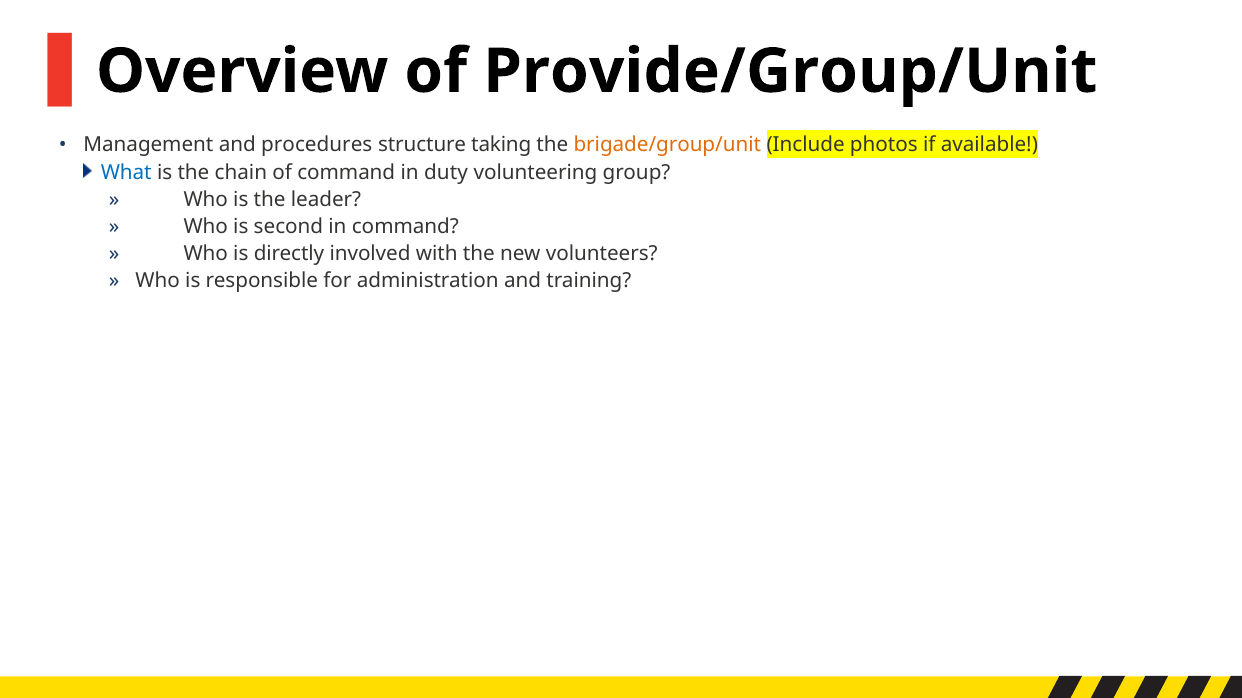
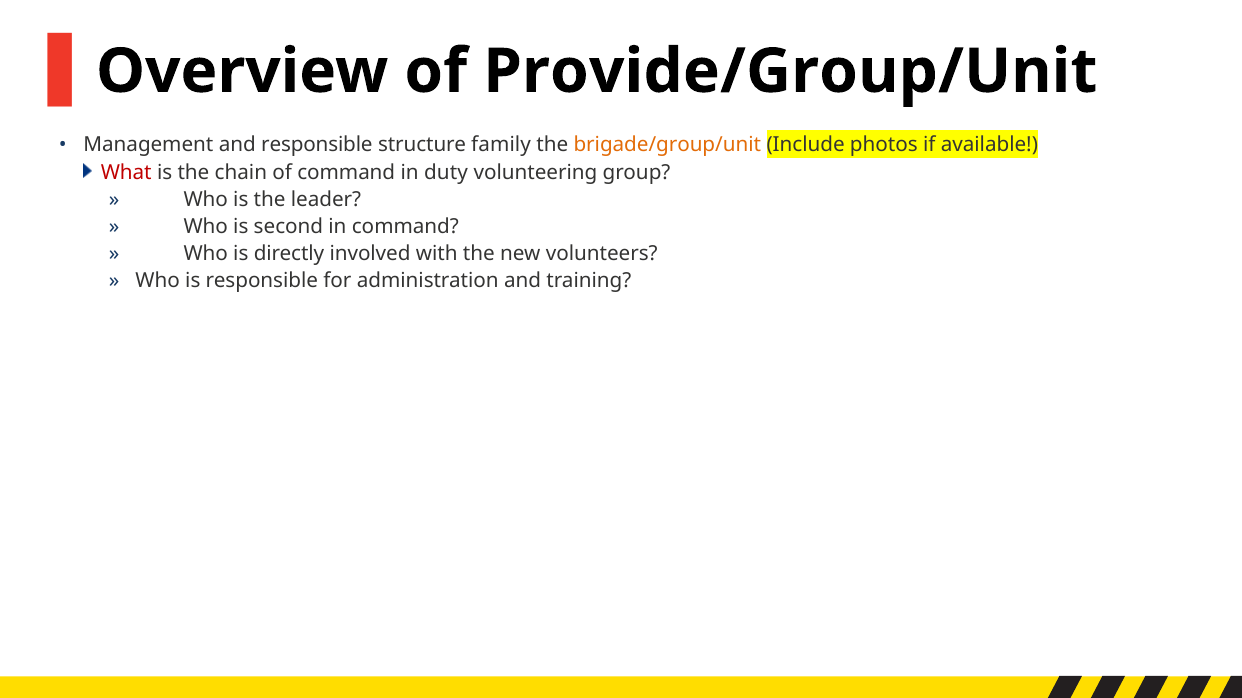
and procedures: procedures -> responsible
taking: taking -> family
What colour: blue -> red
